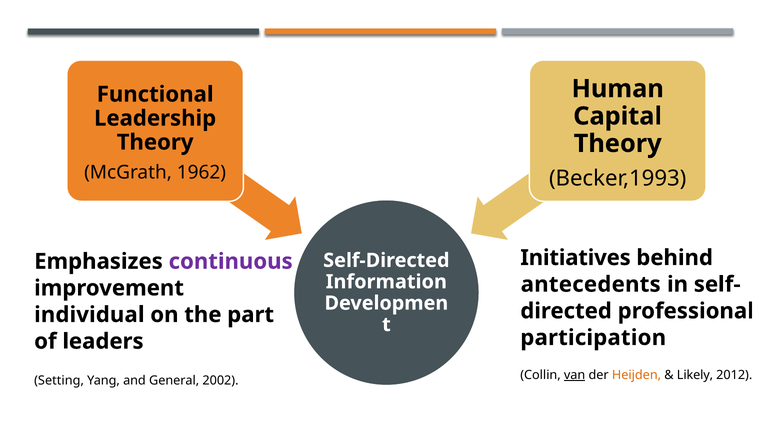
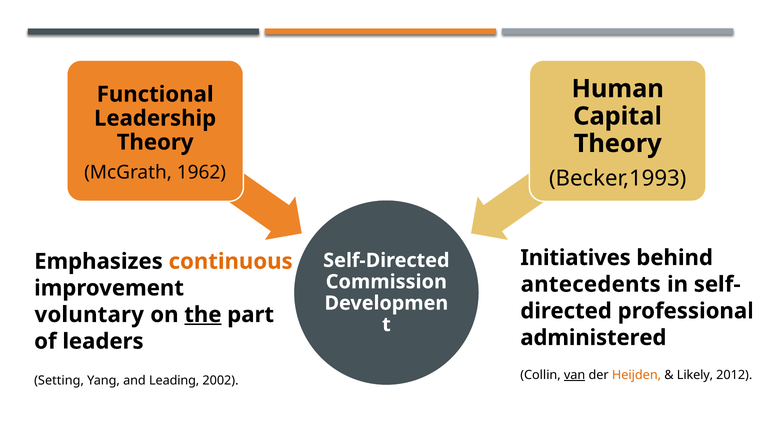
continuous colour: purple -> orange
Information: Information -> Commission
individual: individual -> voluntary
the underline: none -> present
participation: participation -> administered
General: General -> Leading
